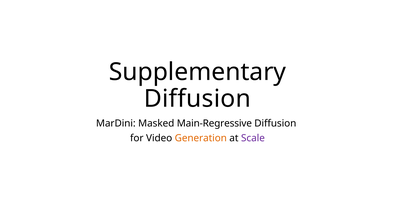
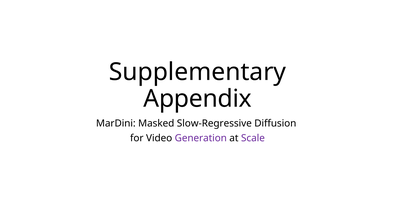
Diffusion at (197, 99): Diffusion -> Appendix
Main-Regressive: Main-Regressive -> Slow-Regressive
Generation colour: orange -> purple
